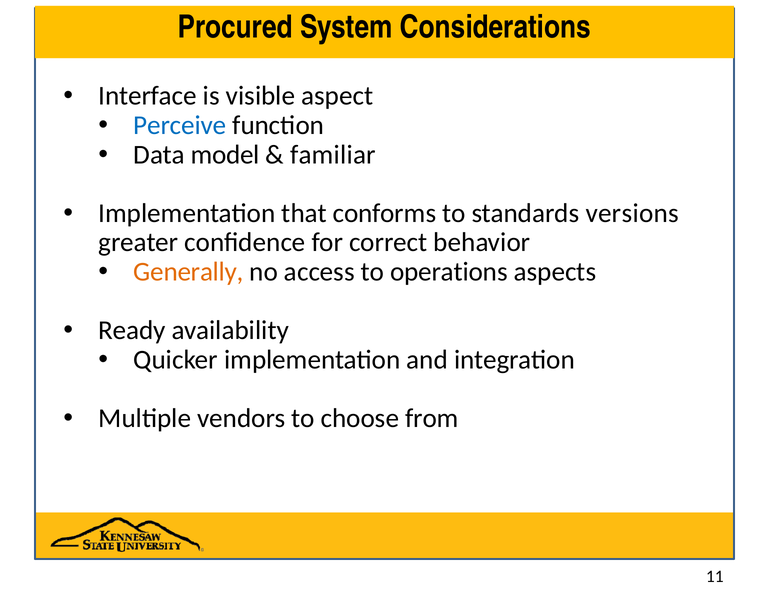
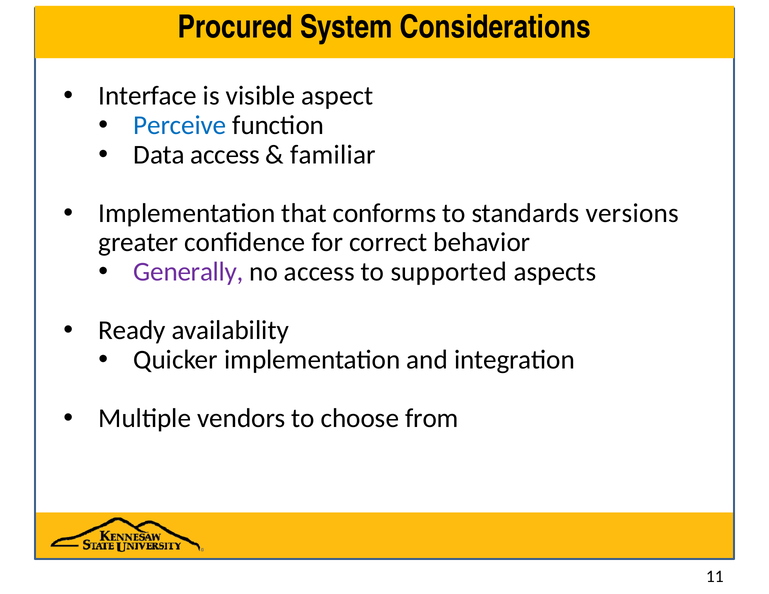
Data model: model -> access
Generally colour: orange -> purple
operations: operations -> supported
